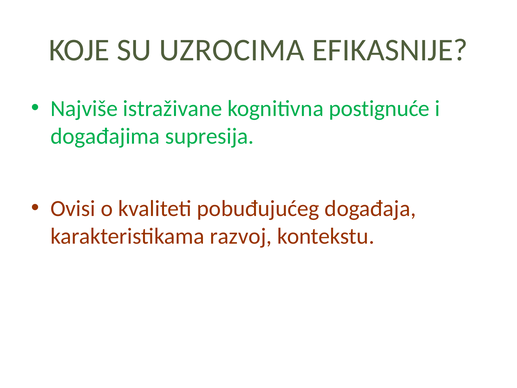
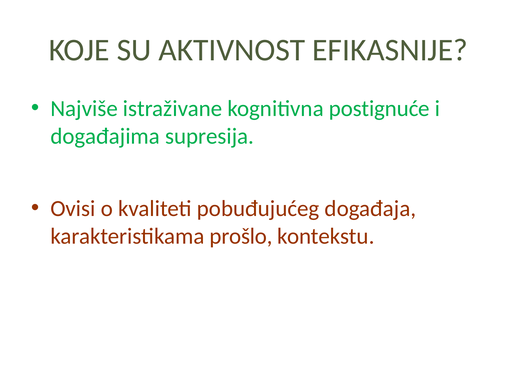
UZROCIMA: UZROCIMA -> AKTIVNOST
razvoj: razvoj -> prošlo
